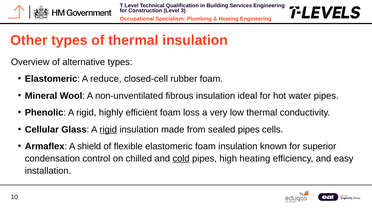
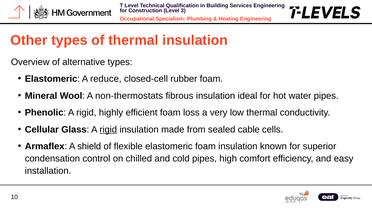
non-unventilated: non-unventilated -> non-thermostats
sealed pipes: pipes -> cable
cold underline: present -> none
high heating: heating -> comfort
